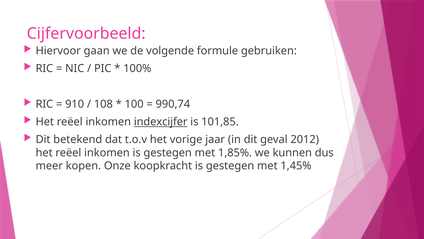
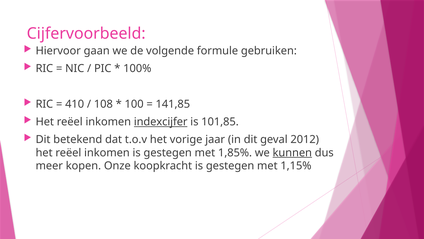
910: 910 -> 410
990,74: 990,74 -> 141,85
kunnen underline: none -> present
1,45%: 1,45% -> 1,15%
